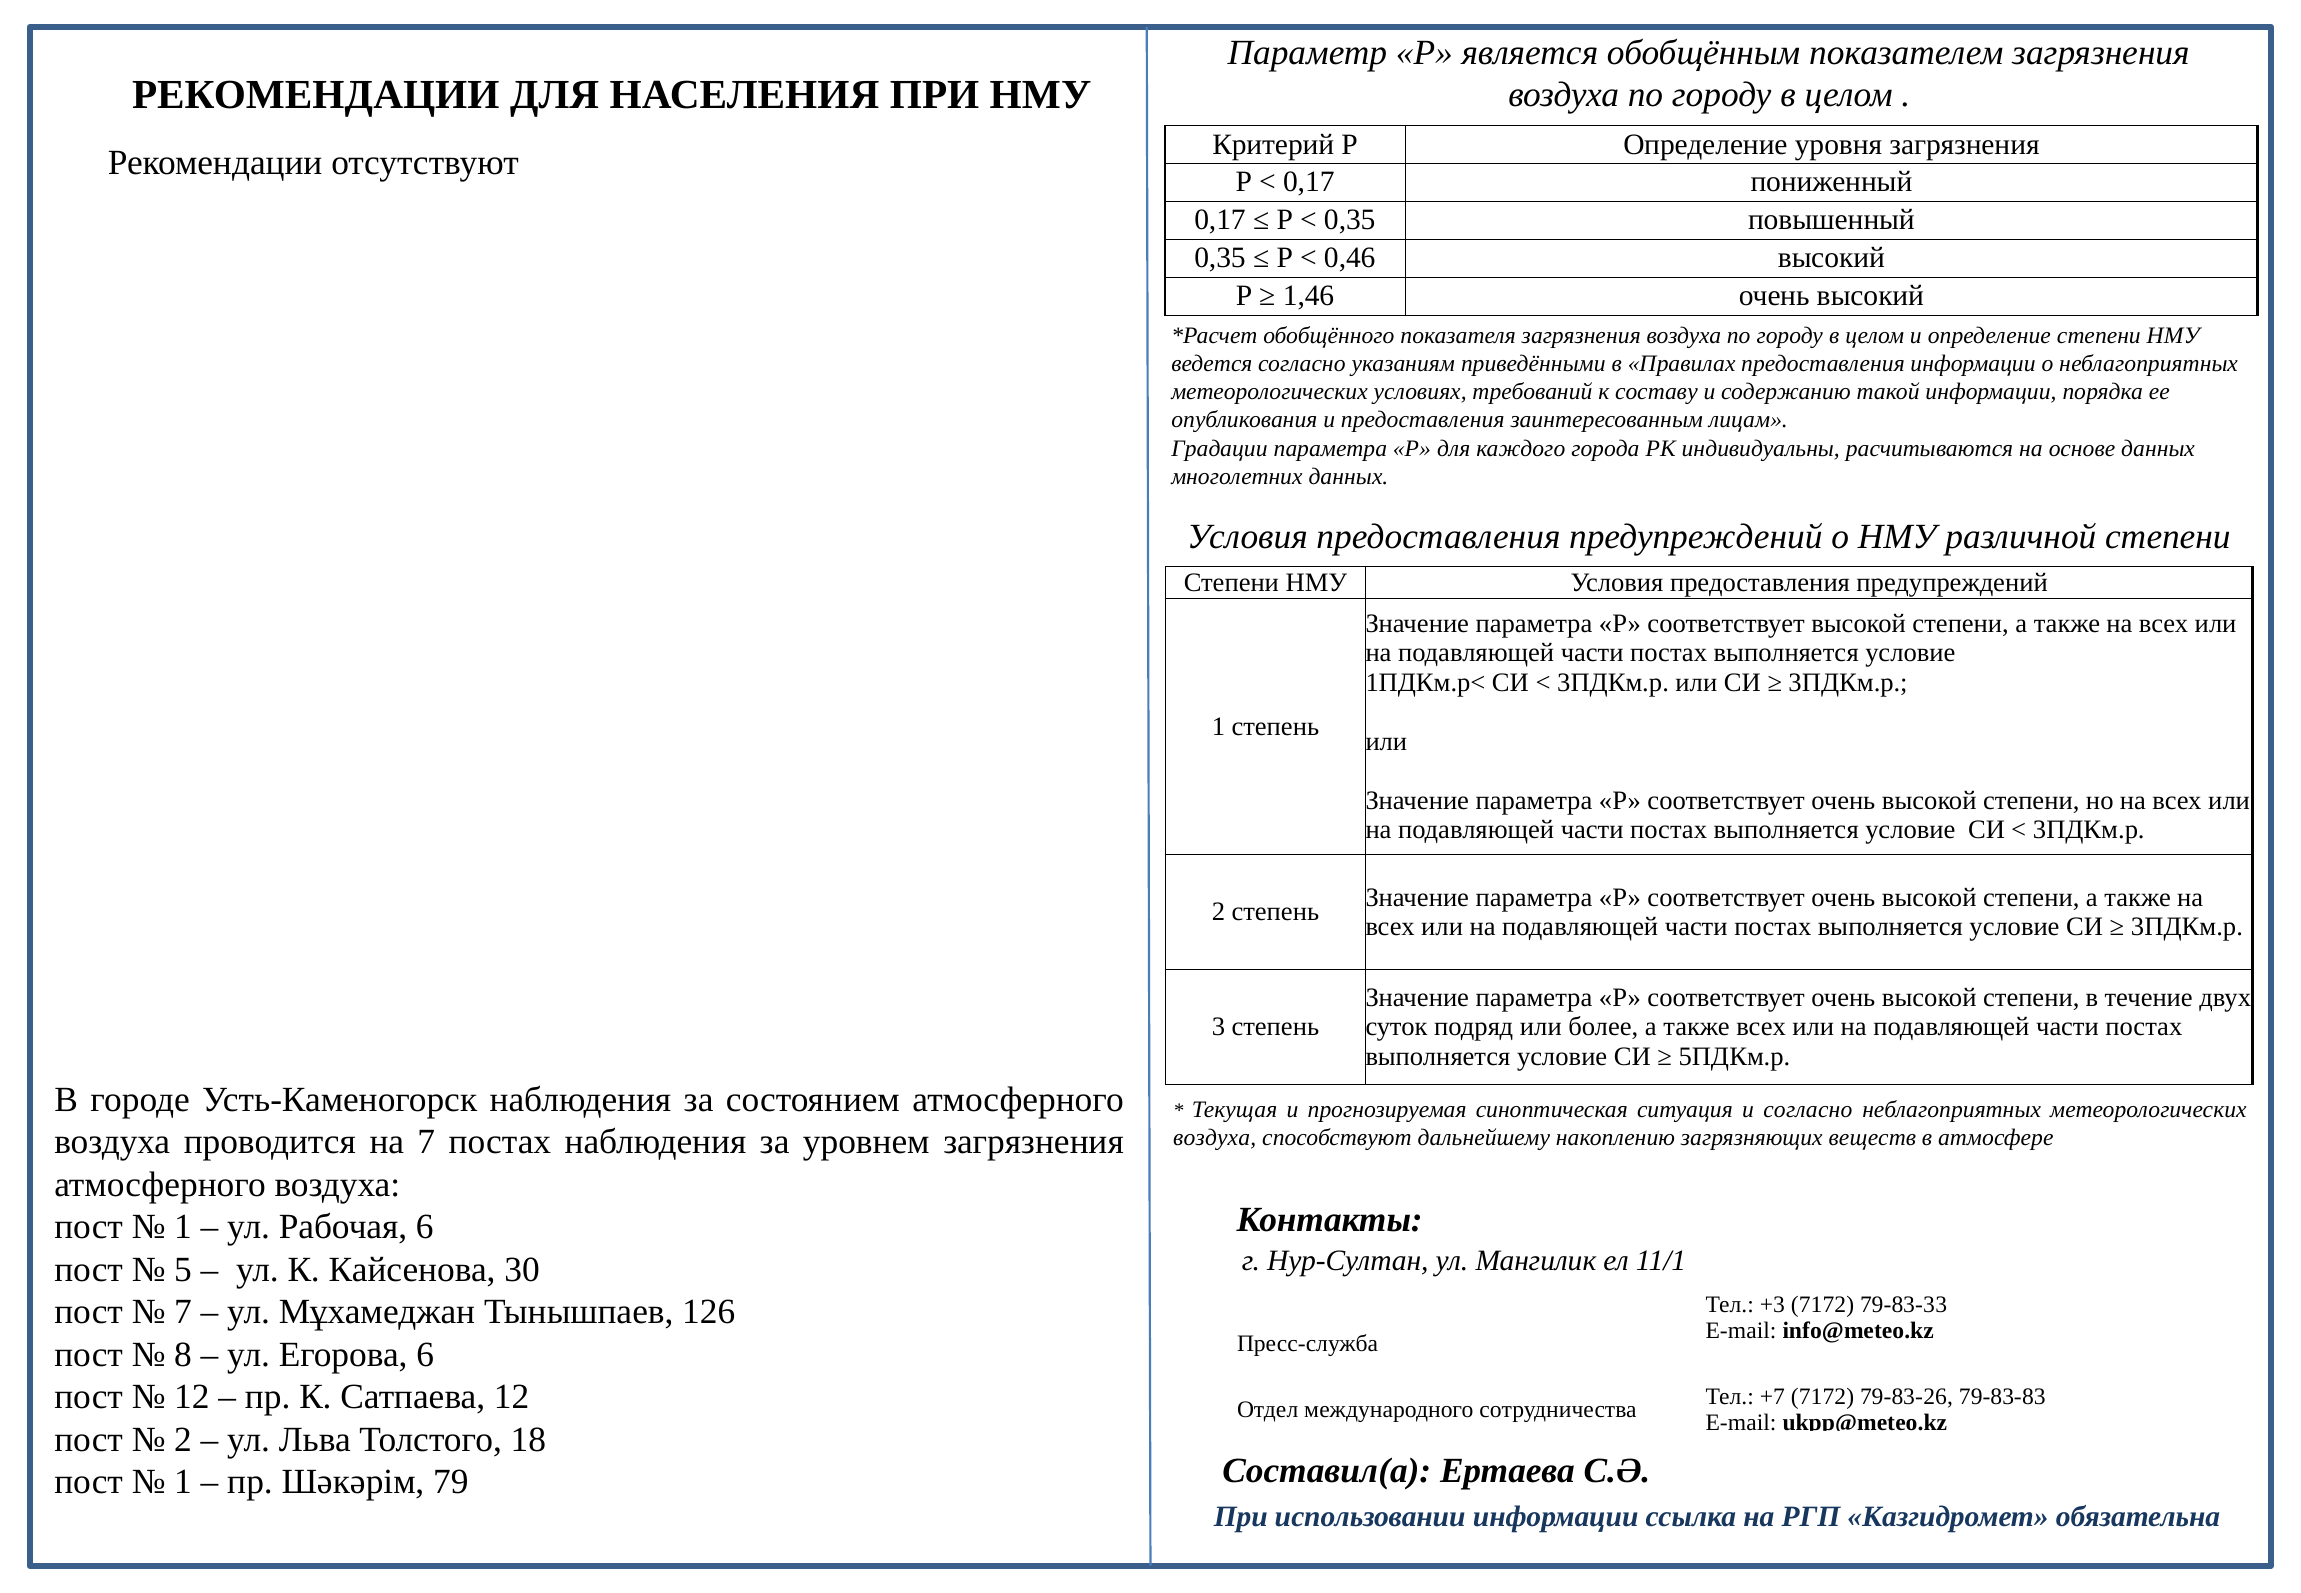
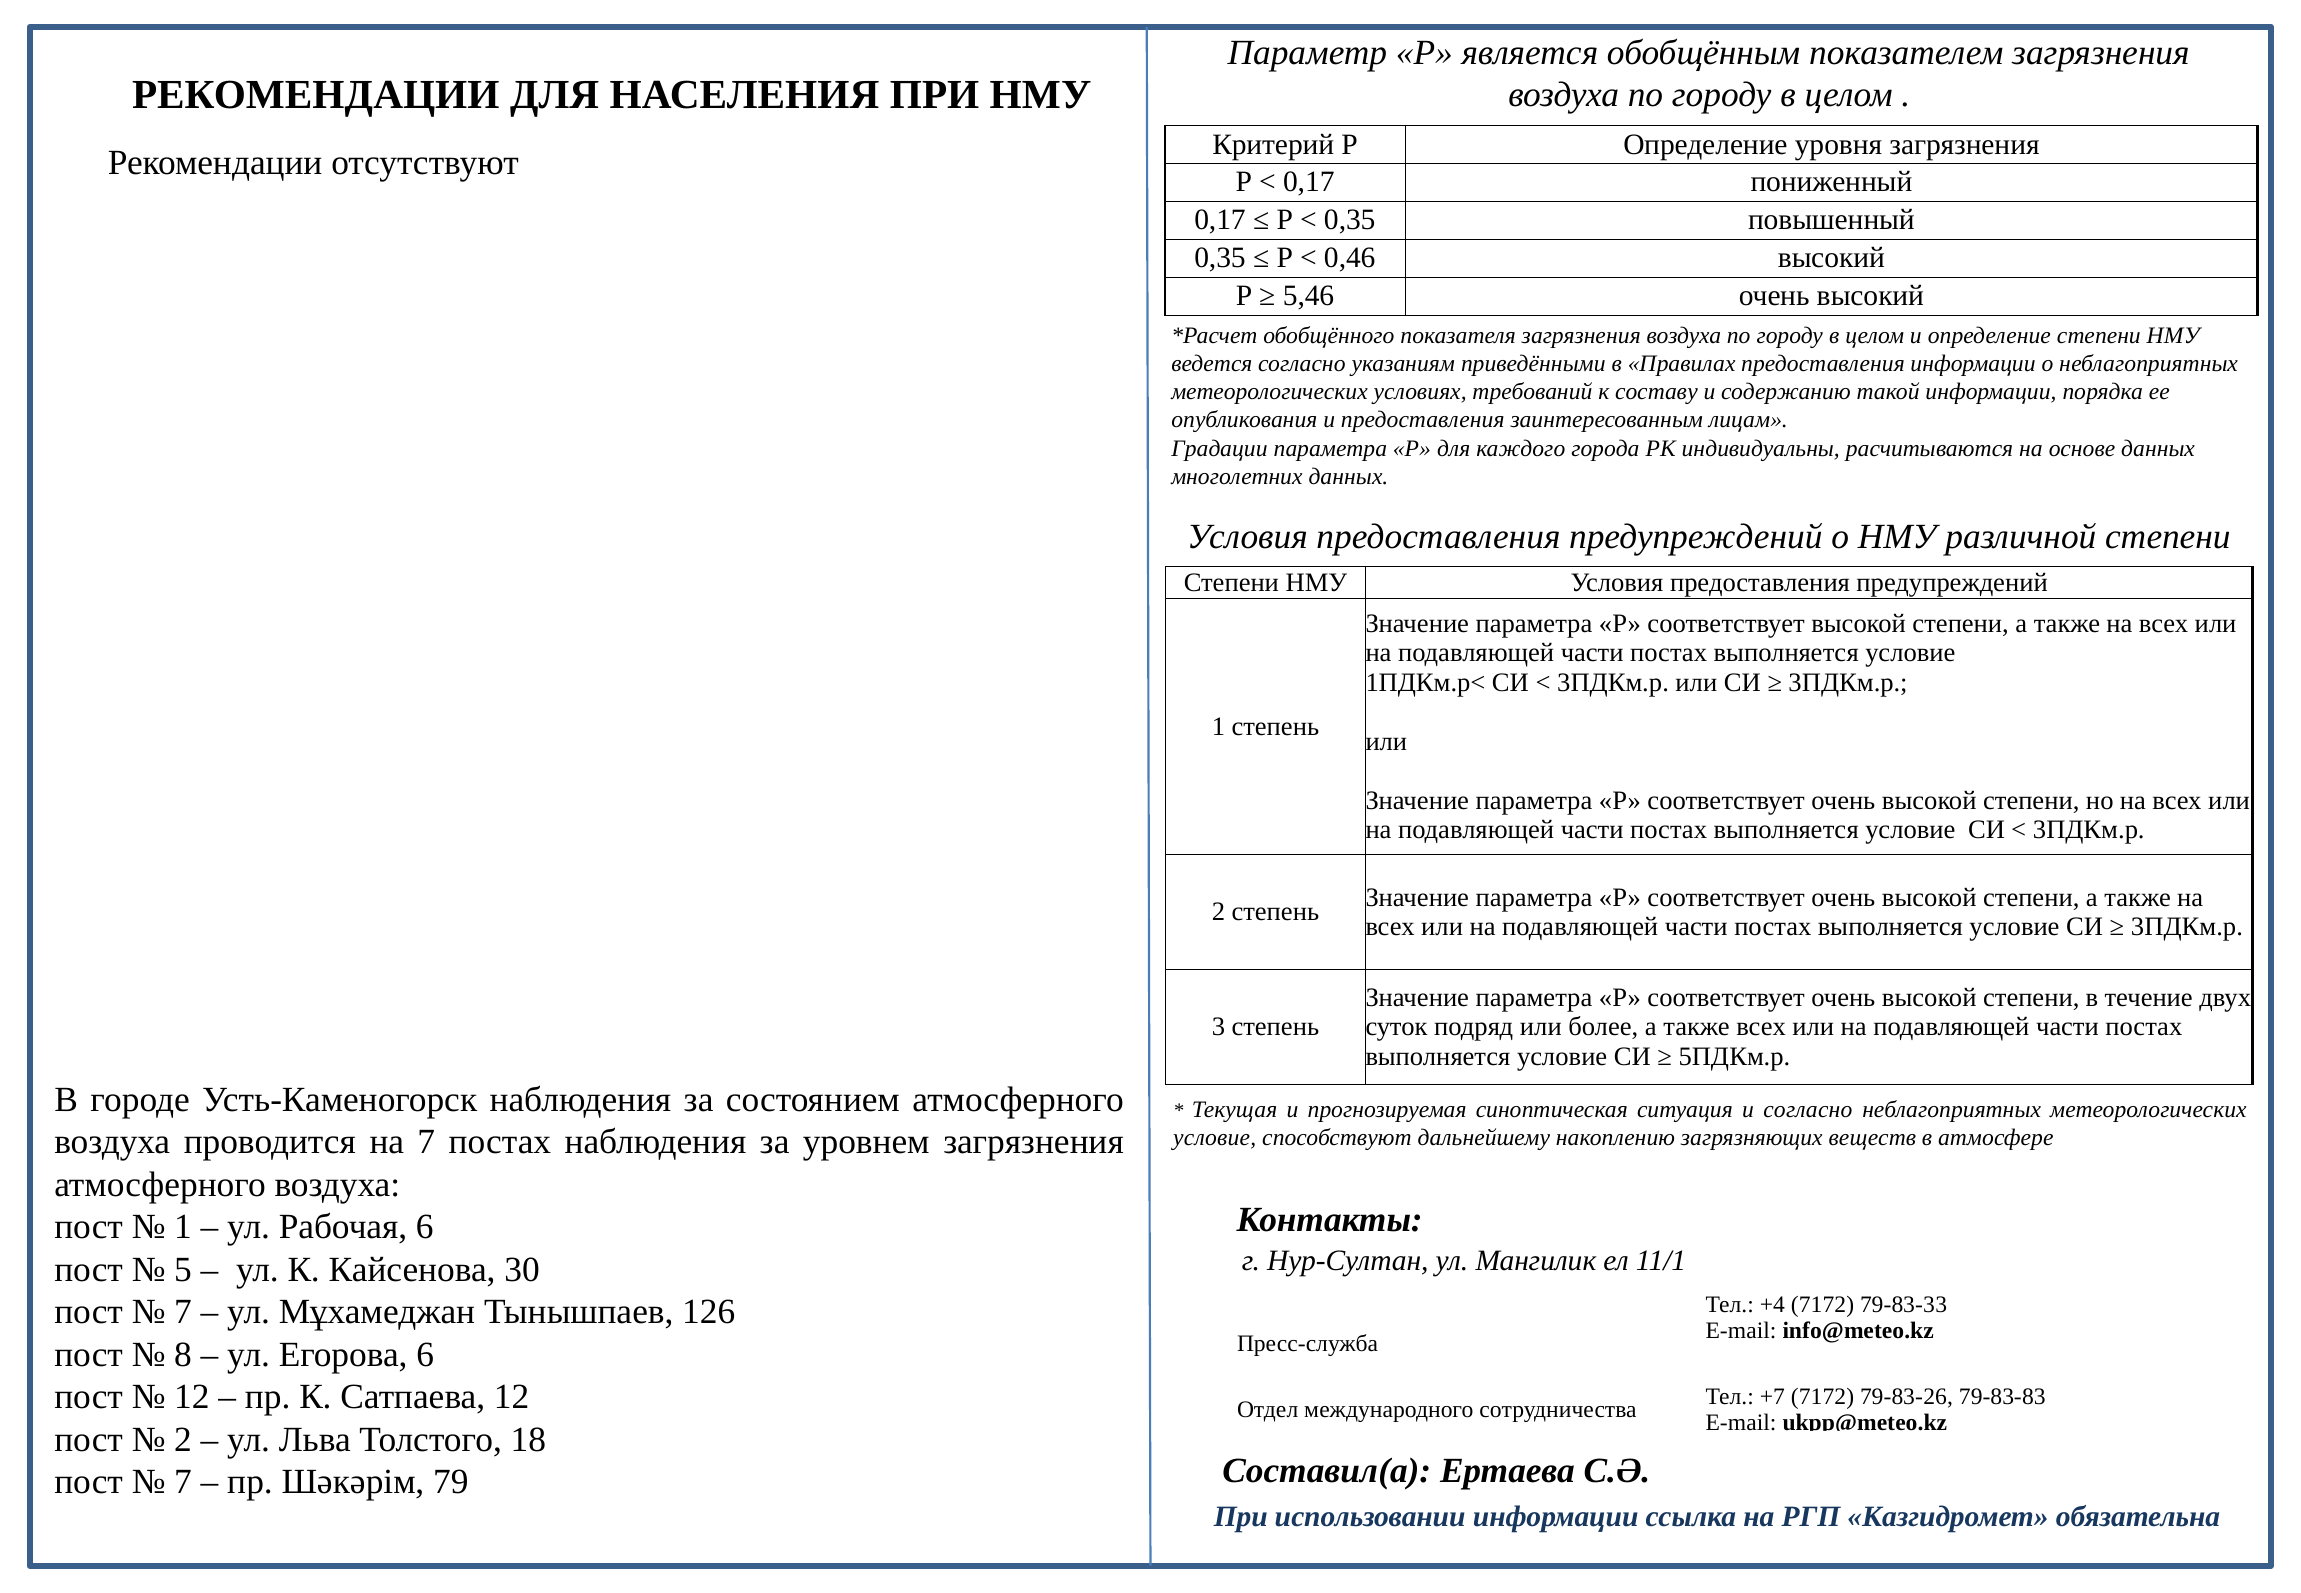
1,46: 1,46 -> 5,46
воздуха at (1215, 1138): воздуха -> условие
+3: +3 -> +4
1 at (183, 1482): 1 -> 7
